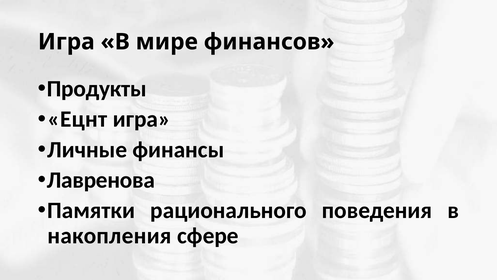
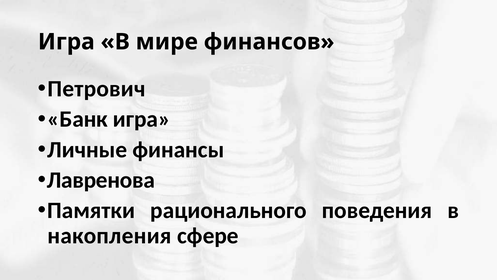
Продукты: Продукты -> Петрович
Ецнт: Ецнт -> Банк
